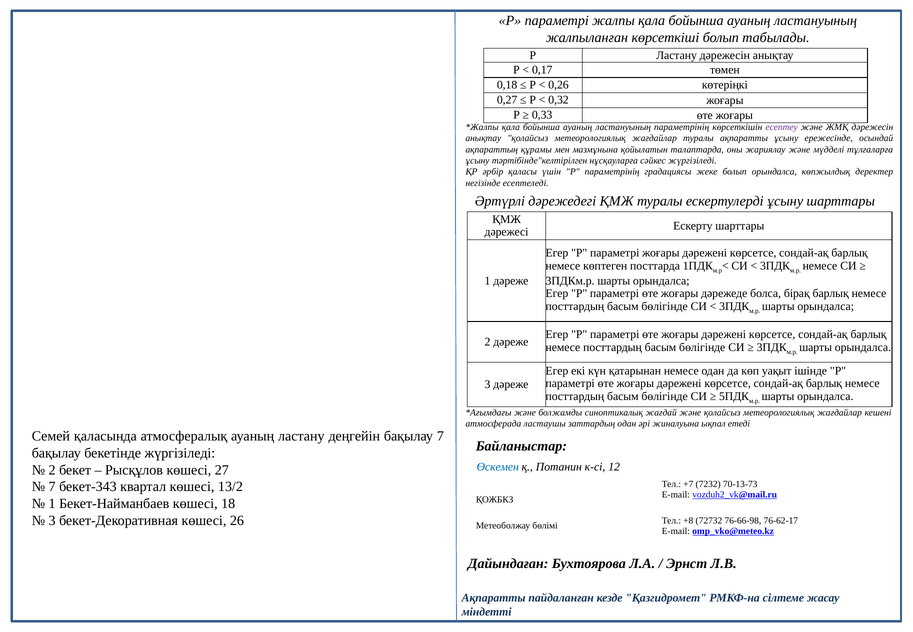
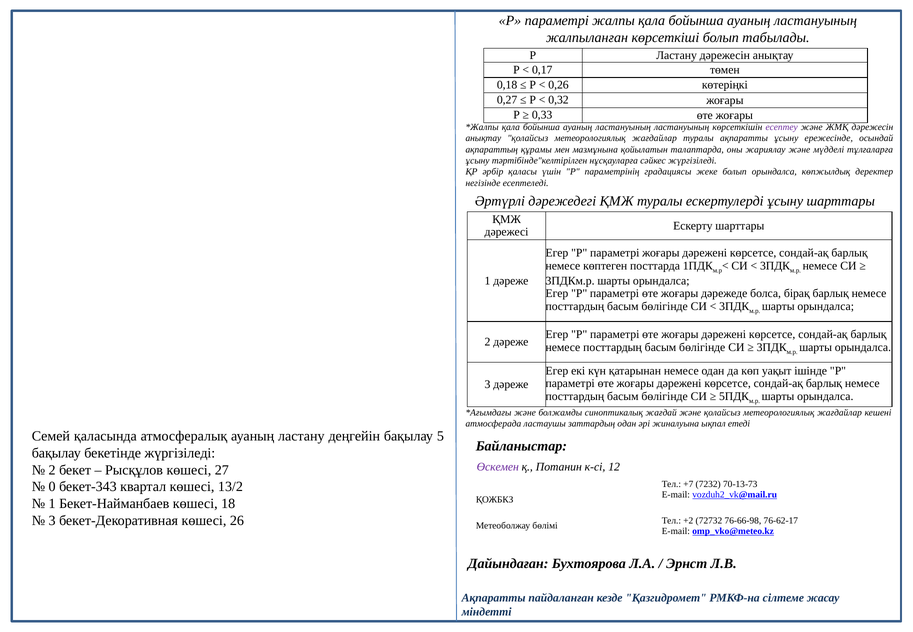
ластануының параметрінің: параметрінің -> ластануының
бақылау 7: 7 -> 5
Өскемен colour: blue -> purple
7 at (52, 487): 7 -> 0
+8: +8 -> +2
